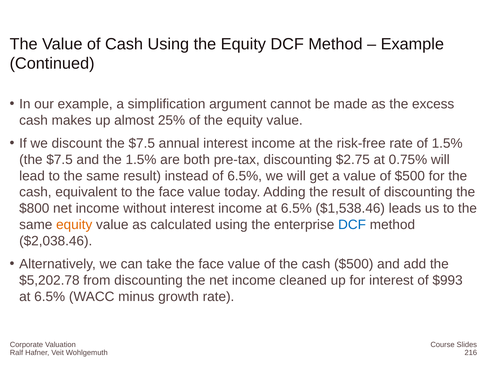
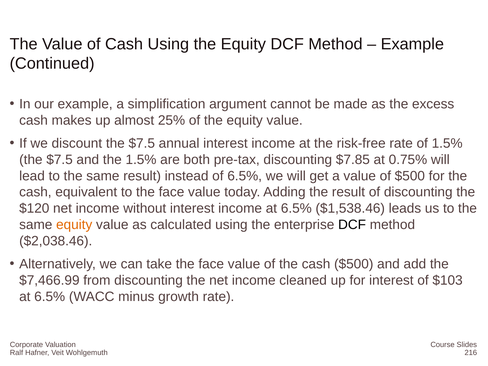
$2.75: $2.75 -> $7.85
$800: $800 -> $120
DCF at (352, 225) colour: blue -> black
$5,202.78: $5,202.78 -> $7,466.99
$993: $993 -> $103
